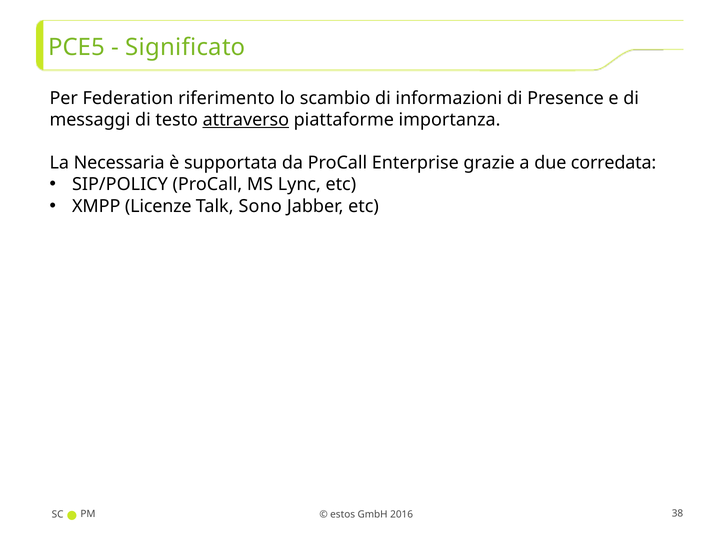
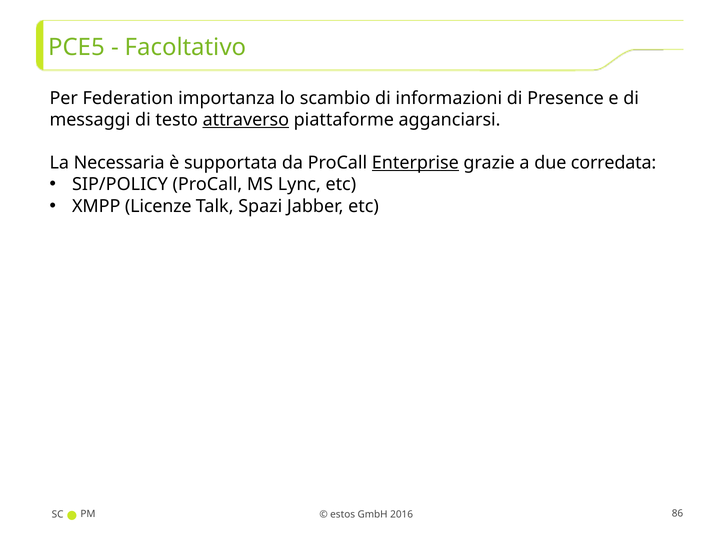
Significato: Significato -> Facoltativo
riferimento: riferimento -> importanza
importanza: importanza -> agganciarsi
Enterprise underline: none -> present
Sono: Sono -> Spazi
38: 38 -> 86
